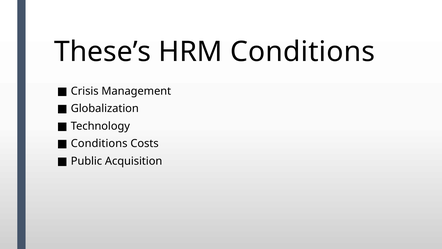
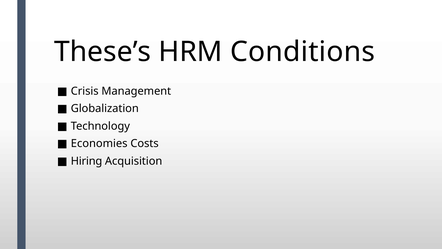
Conditions at (99, 143): Conditions -> Economies
Public: Public -> Hiring
